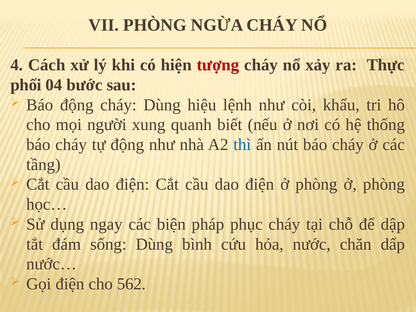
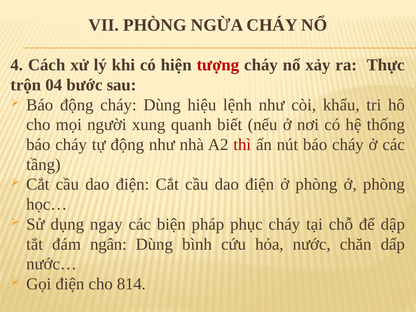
phối: phối -> trộn
thì colour: blue -> red
sống: sống -> ngân
562: 562 -> 814
